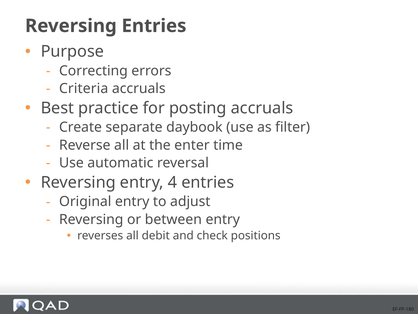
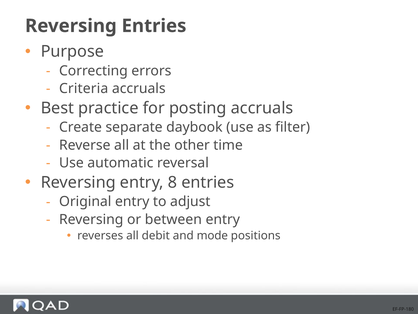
enter: enter -> other
4: 4 -> 8
check: check -> mode
